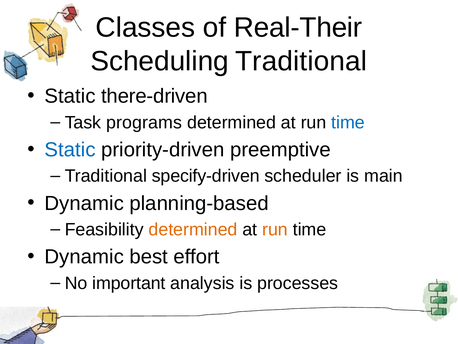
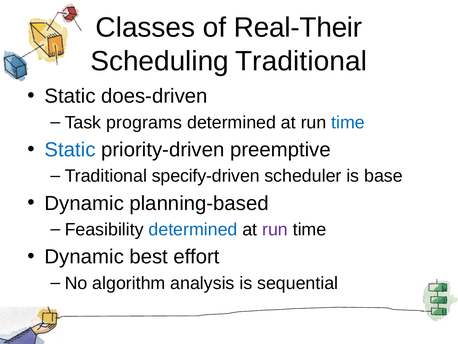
there-driven: there-driven -> does-driven
main: main -> base
determined at (193, 229) colour: orange -> blue
run at (275, 229) colour: orange -> purple
important: important -> algorithm
processes: processes -> sequential
